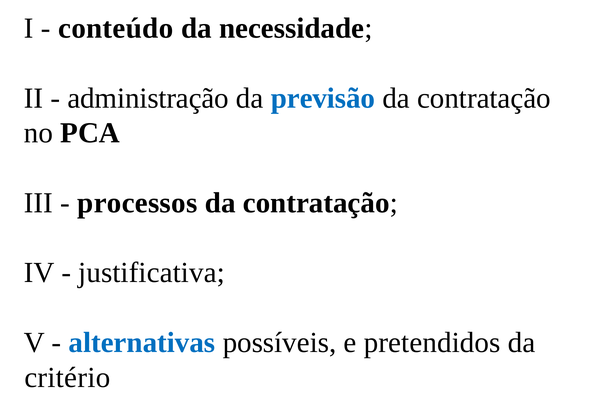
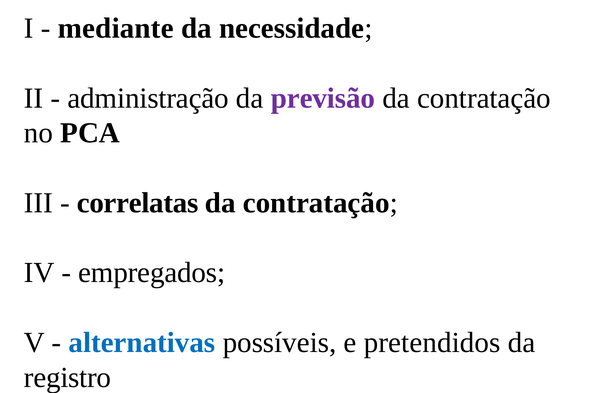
conteúdo: conteúdo -> mediante
previsão colour: blue -> purple
processos: processos -> correlatas
justificativa: justificativa -> empregados
critério: critério -> registro
